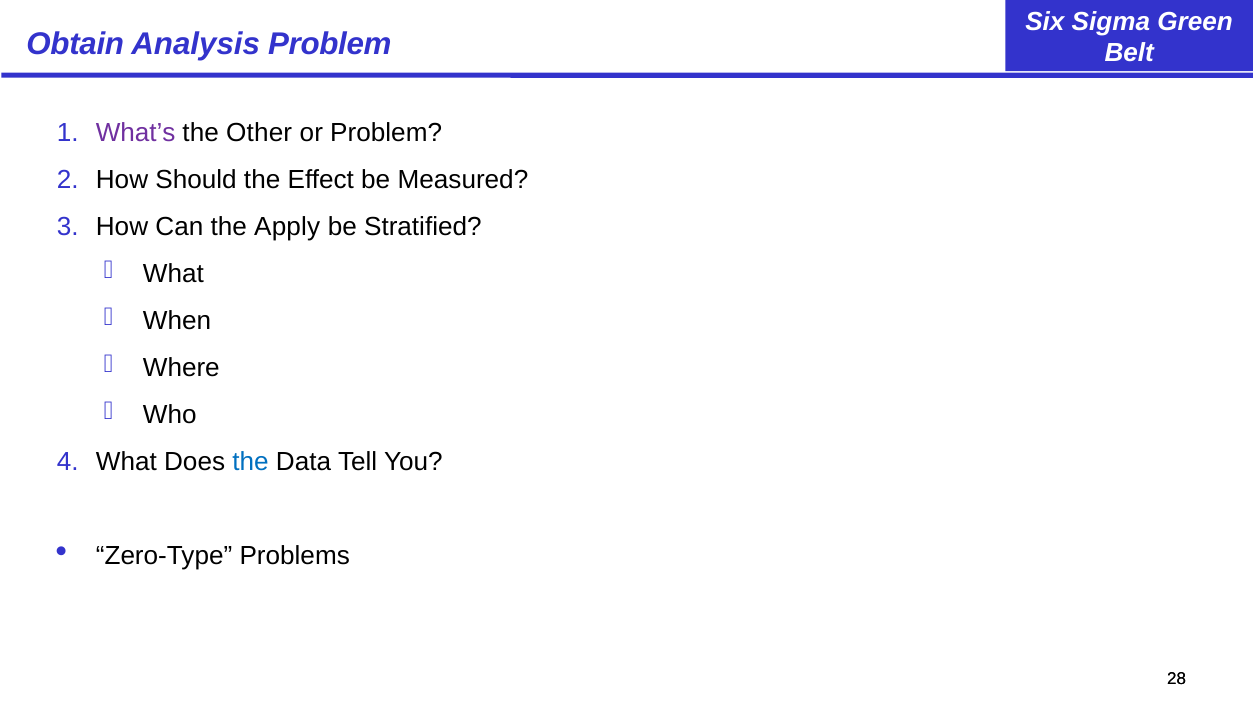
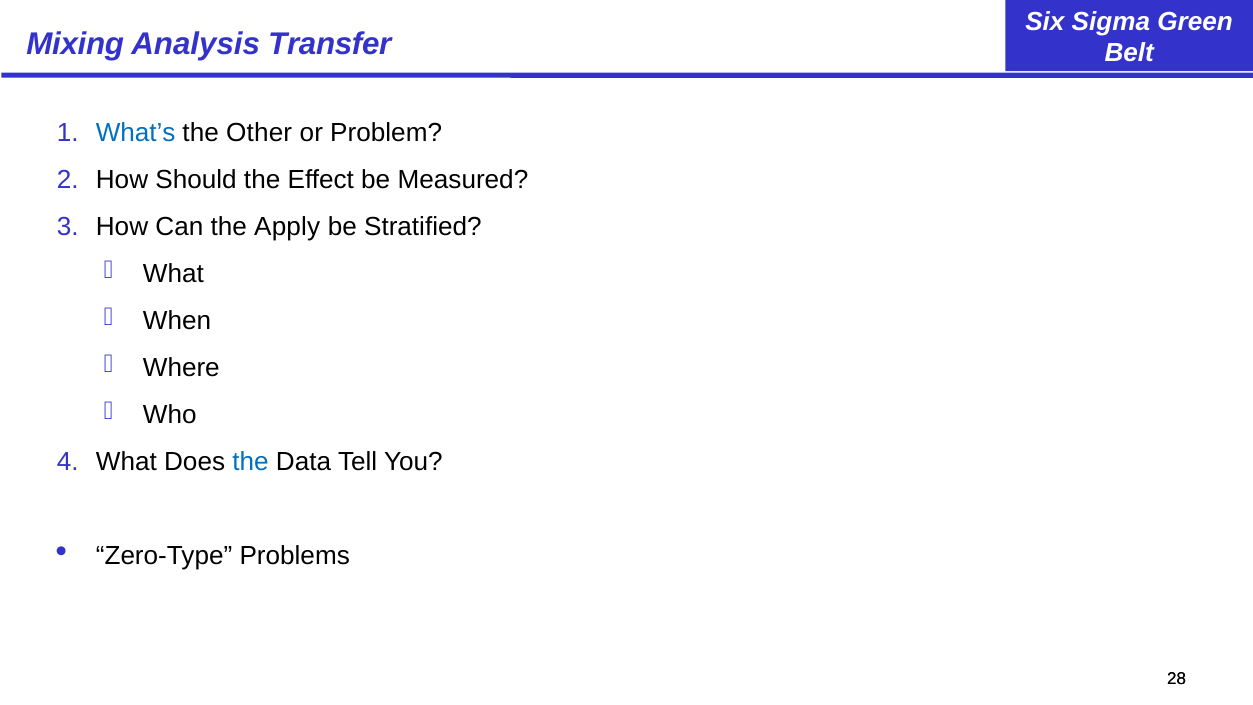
Obtain: Obtain -> Mixing
Analysis Problem: Problem -> Transfer
What’s colour: purple -> blue
